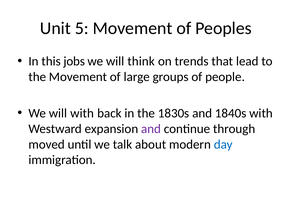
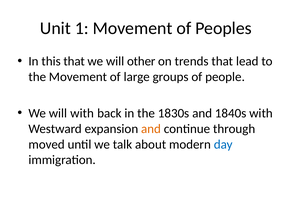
5: 5 -> 1
this jobs: jobs -> that
think: think -> other
and at (151, 129) colour: purple -> orange
